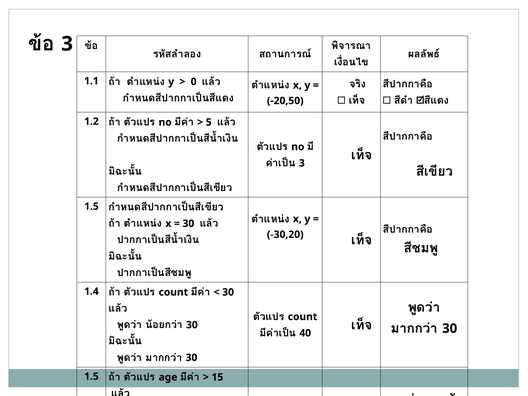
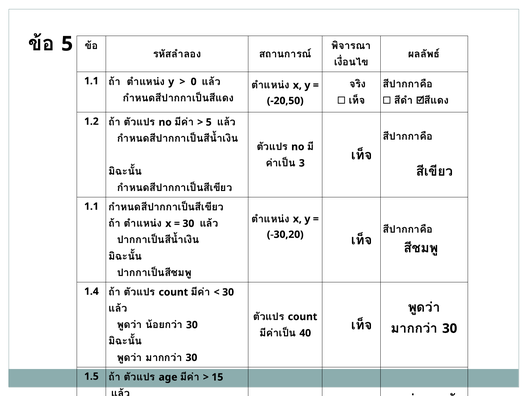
3 at (67, 44): 3 -> 5
1.5 at (91, 206): 1.5 -> 1.1
